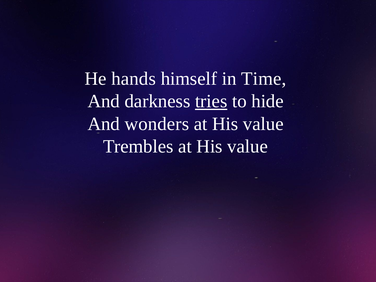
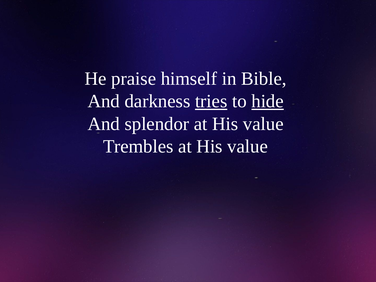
hands: hands -> praise
Time: Time -> Bible
hide underline: none -> present
wonders: wonders -> splendor
